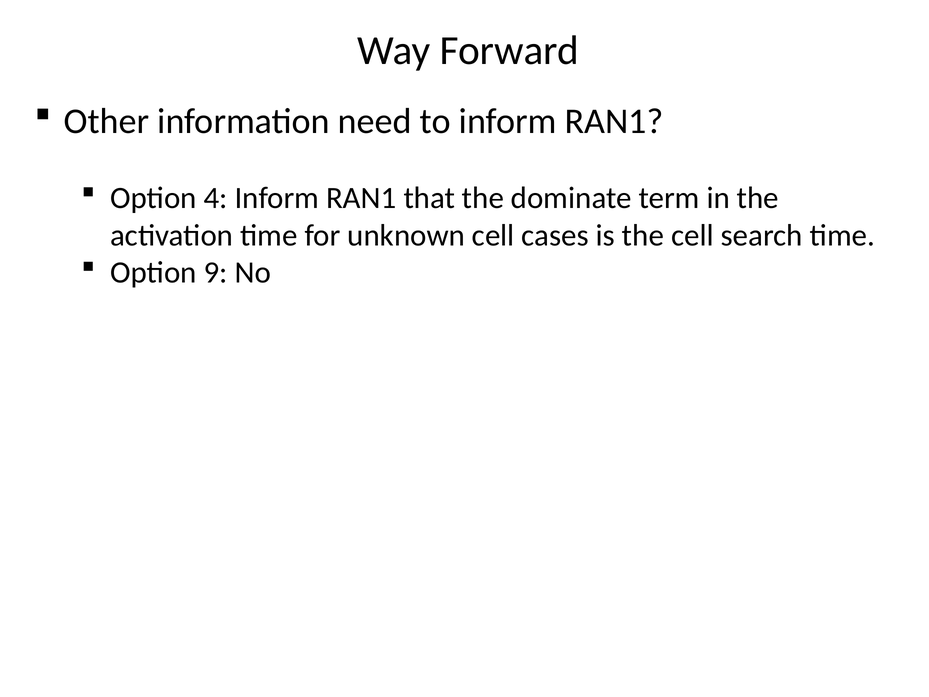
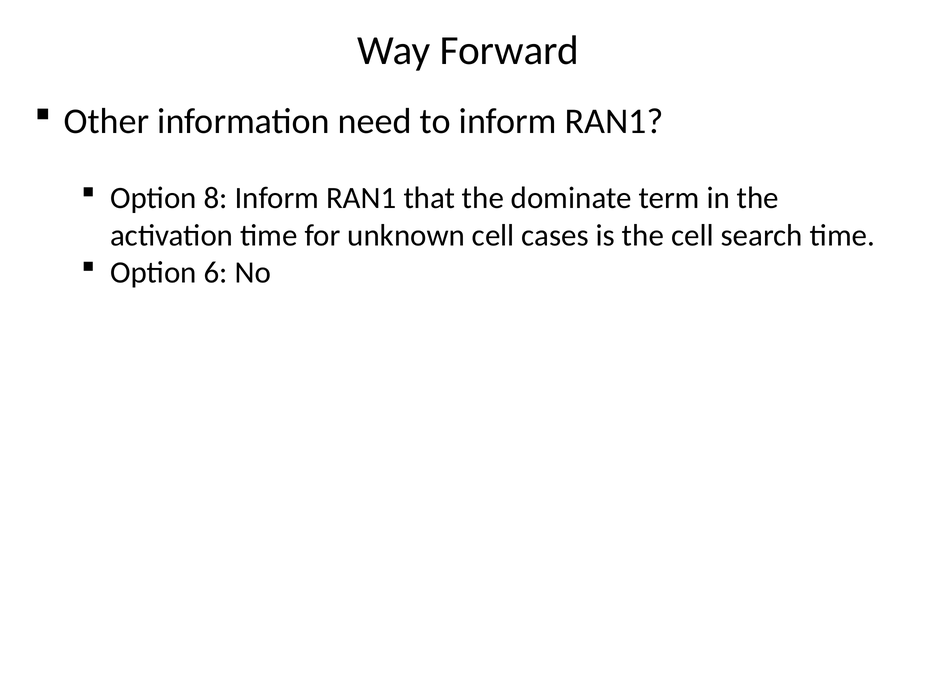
4: 4 -> 8
9: 9 -> 6
